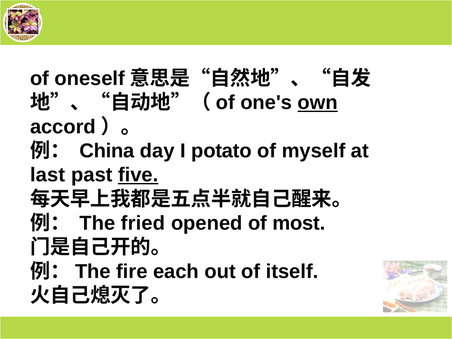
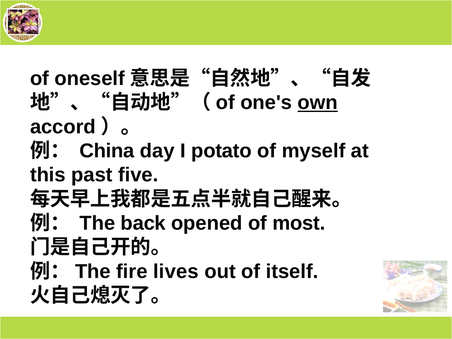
last: last -> this
five underline: present -> none
fried: fried -> back
each: each -> lives
